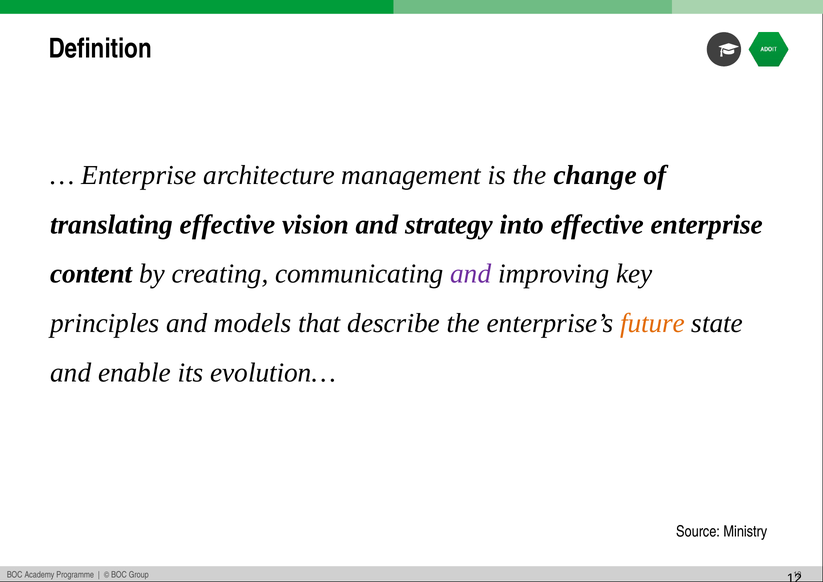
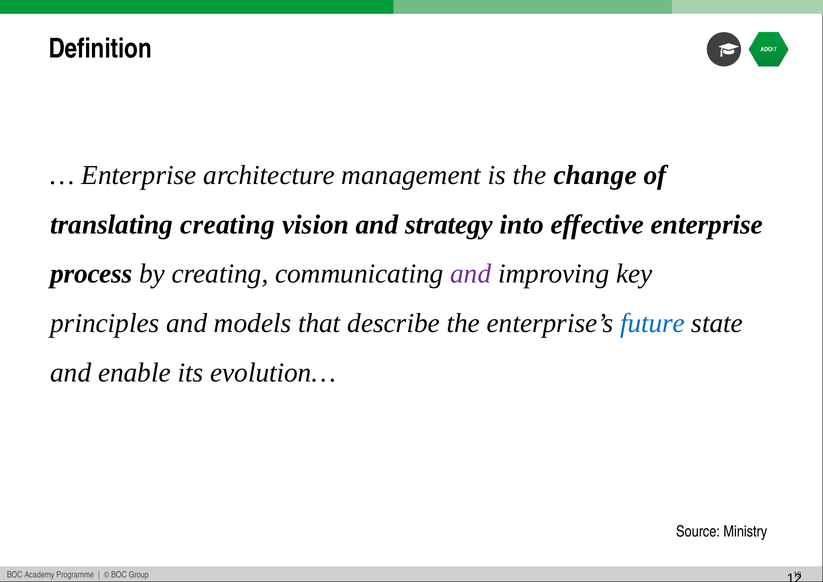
translating effective: effective -> creating
content: content -> process
future colour: orange -> blue
